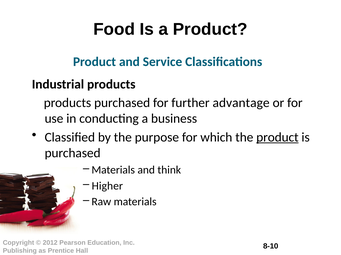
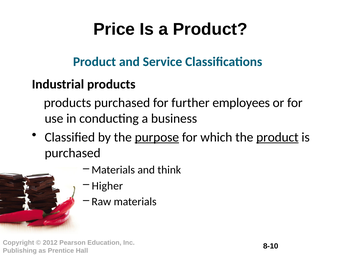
Food: Food -> Price
advantage: advantage -> employees
purpose underline: none -> present
